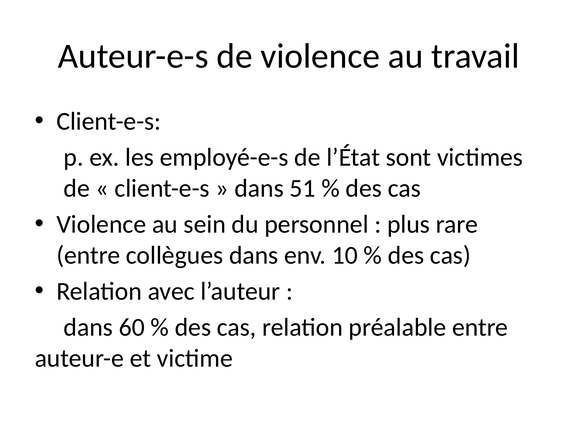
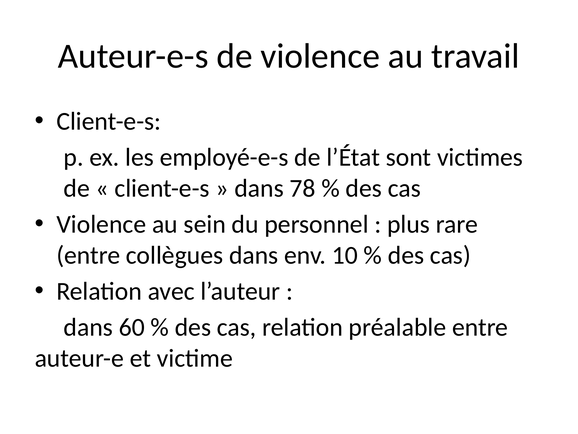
51: 51 -> 78
